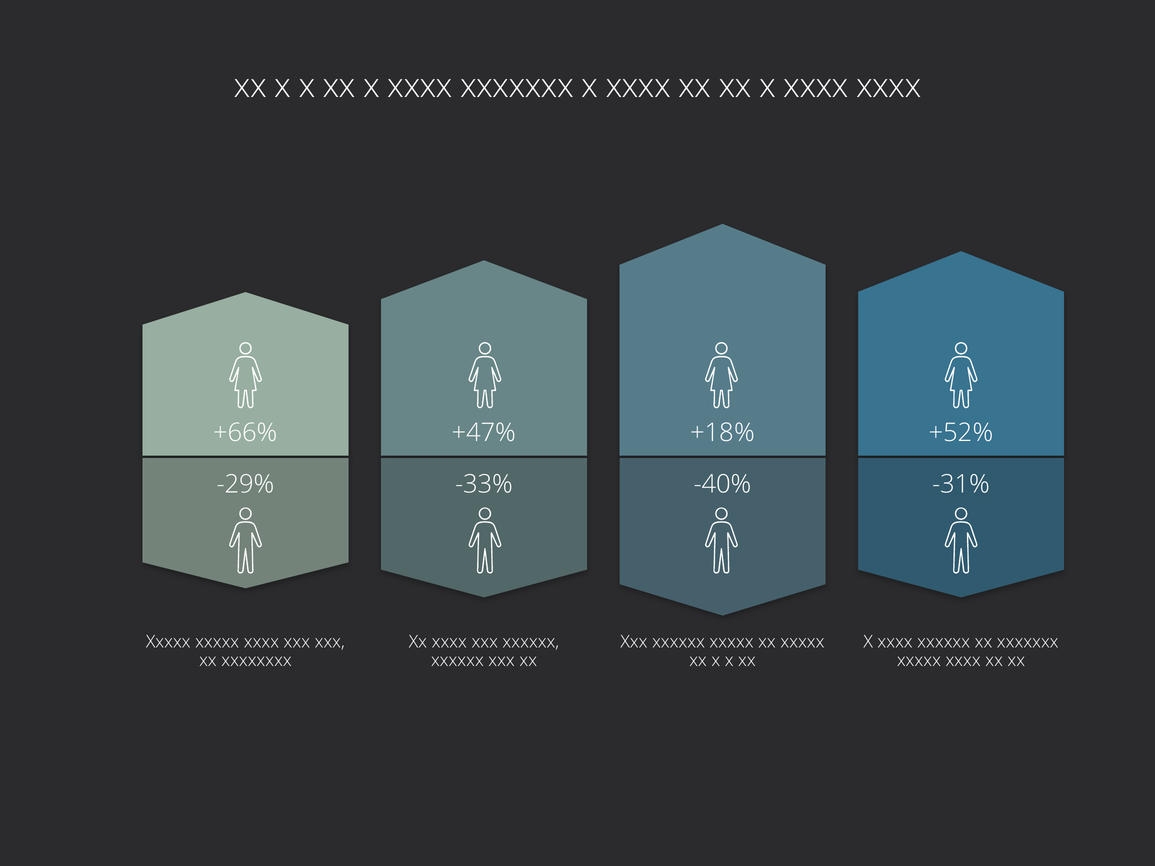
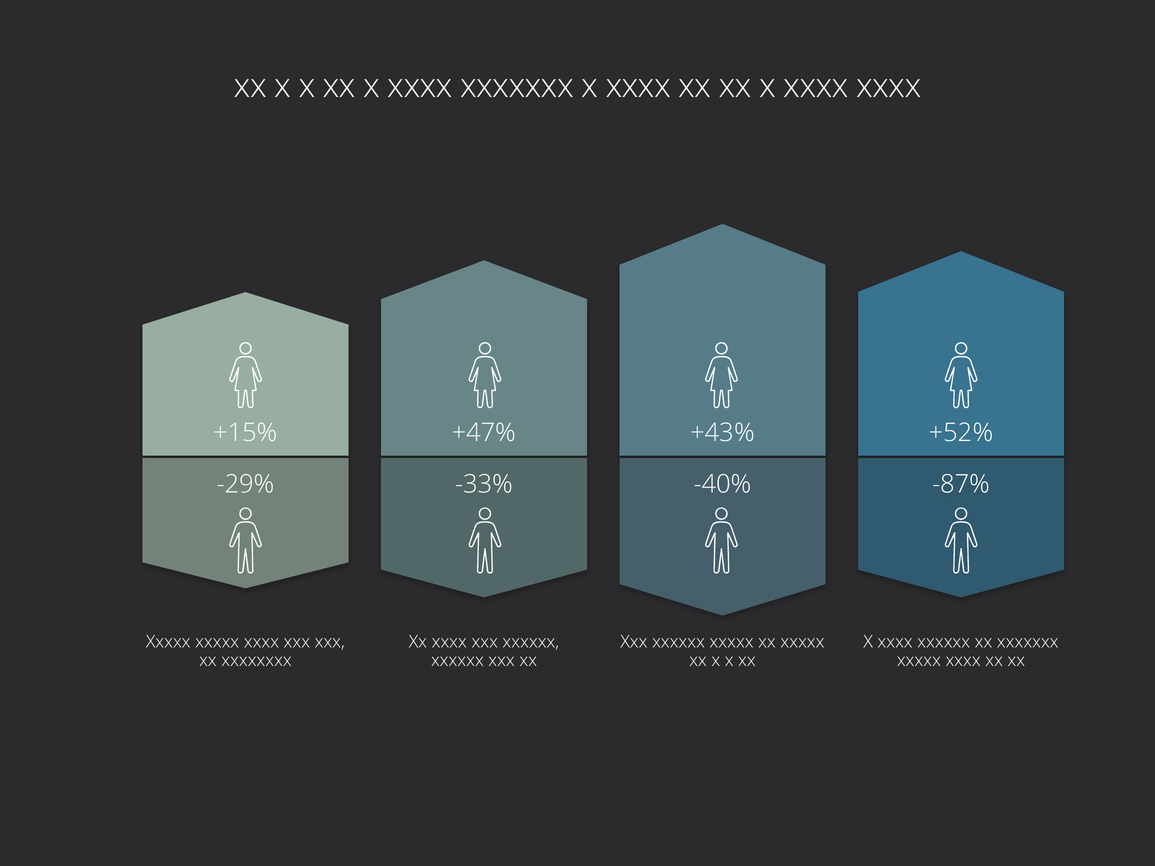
+66%: +66% -> +15%
+18%: +18% -> +43%
-31%: -31% -> -87%
